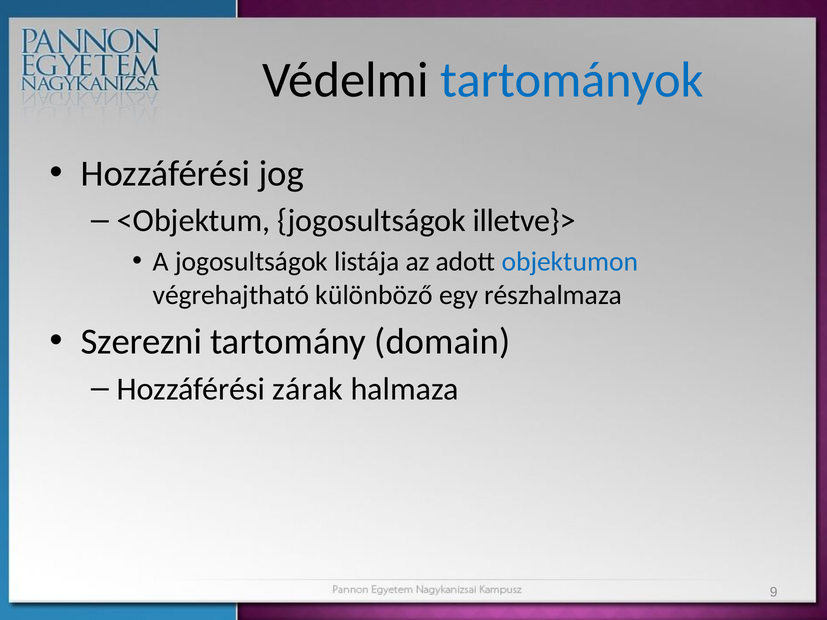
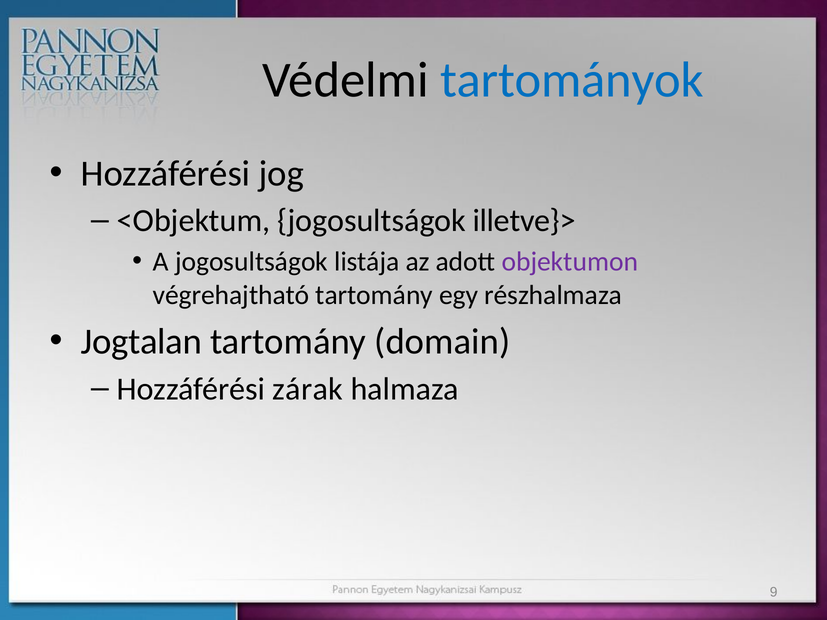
objektumon colour: blue -> purple
végrehajtható különböző: különböző -> tartomány
Szerezni: Szerezni -> Jogtalan
